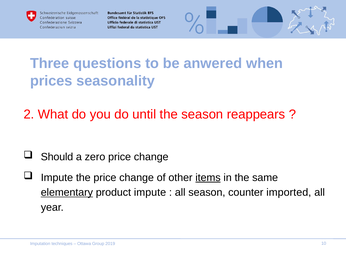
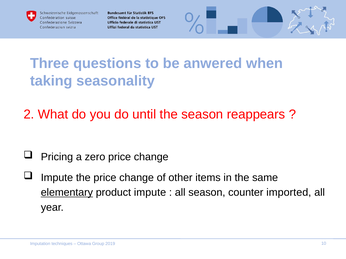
prices: prices -> taking
Should: Should -> Pricing
items underline: present -> none
